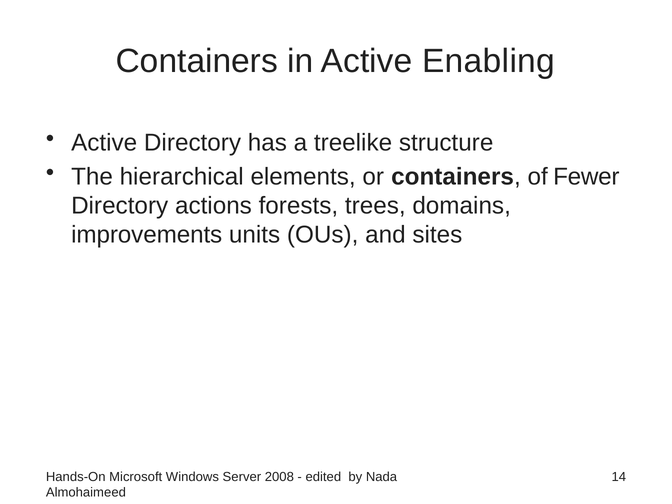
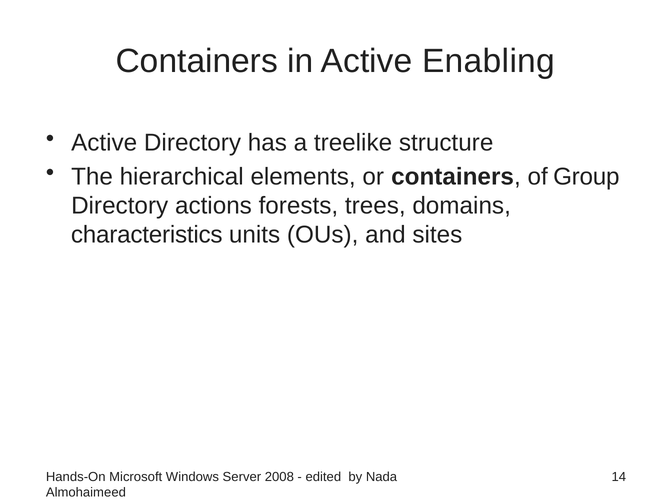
Fewer: Fewer -> Group
improvements: improvements -> characteristics
